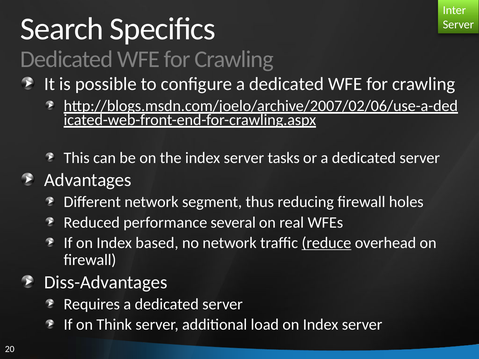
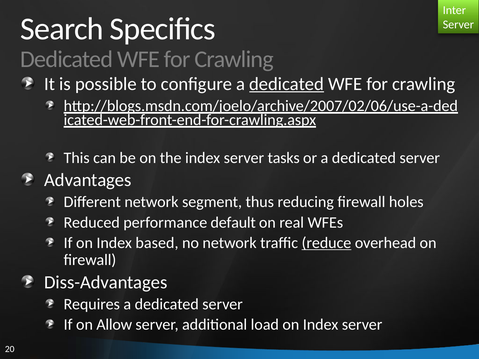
dedicated at (287, 84) underline: none -> present
several: several -> default
Think: Think -> Allow
